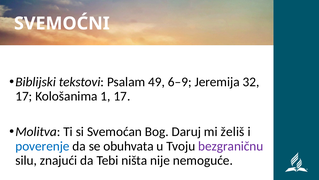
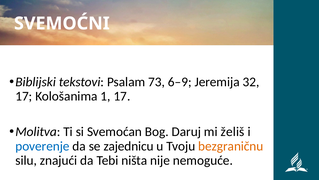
49: 49 -> 73
obuhvata: obuhvata -> zajednicu
bezgraničnu colour: purple -> orange
